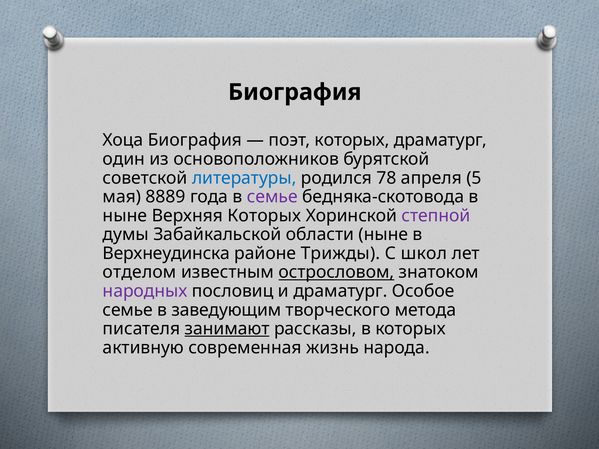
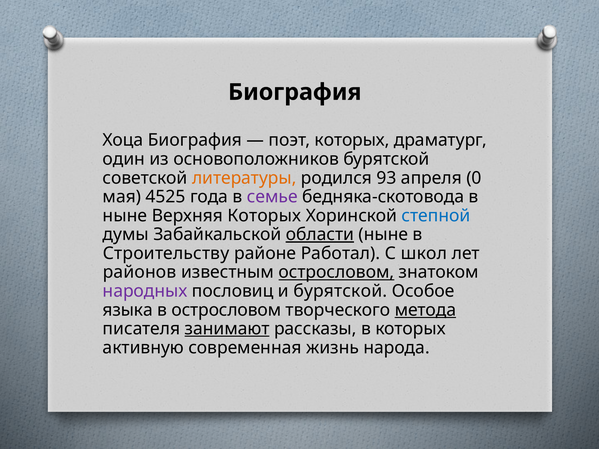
литературы colour: blue -> orange
78: 78 -> 93
5: 5 -> 0
8889: 8889 -> 4525
степной colour: purple -> blue
области underline: none -> present
Верхнеудинска: Верхнеудинска -> Строительству
Трижды: Трижды -> Работал
отделом: отделом -> районов
и драматург: драматург -> бурятской
семье at (128, 310): семье -> языка
в заведующим: заведующим -> острословом
метода underline: none -> present
